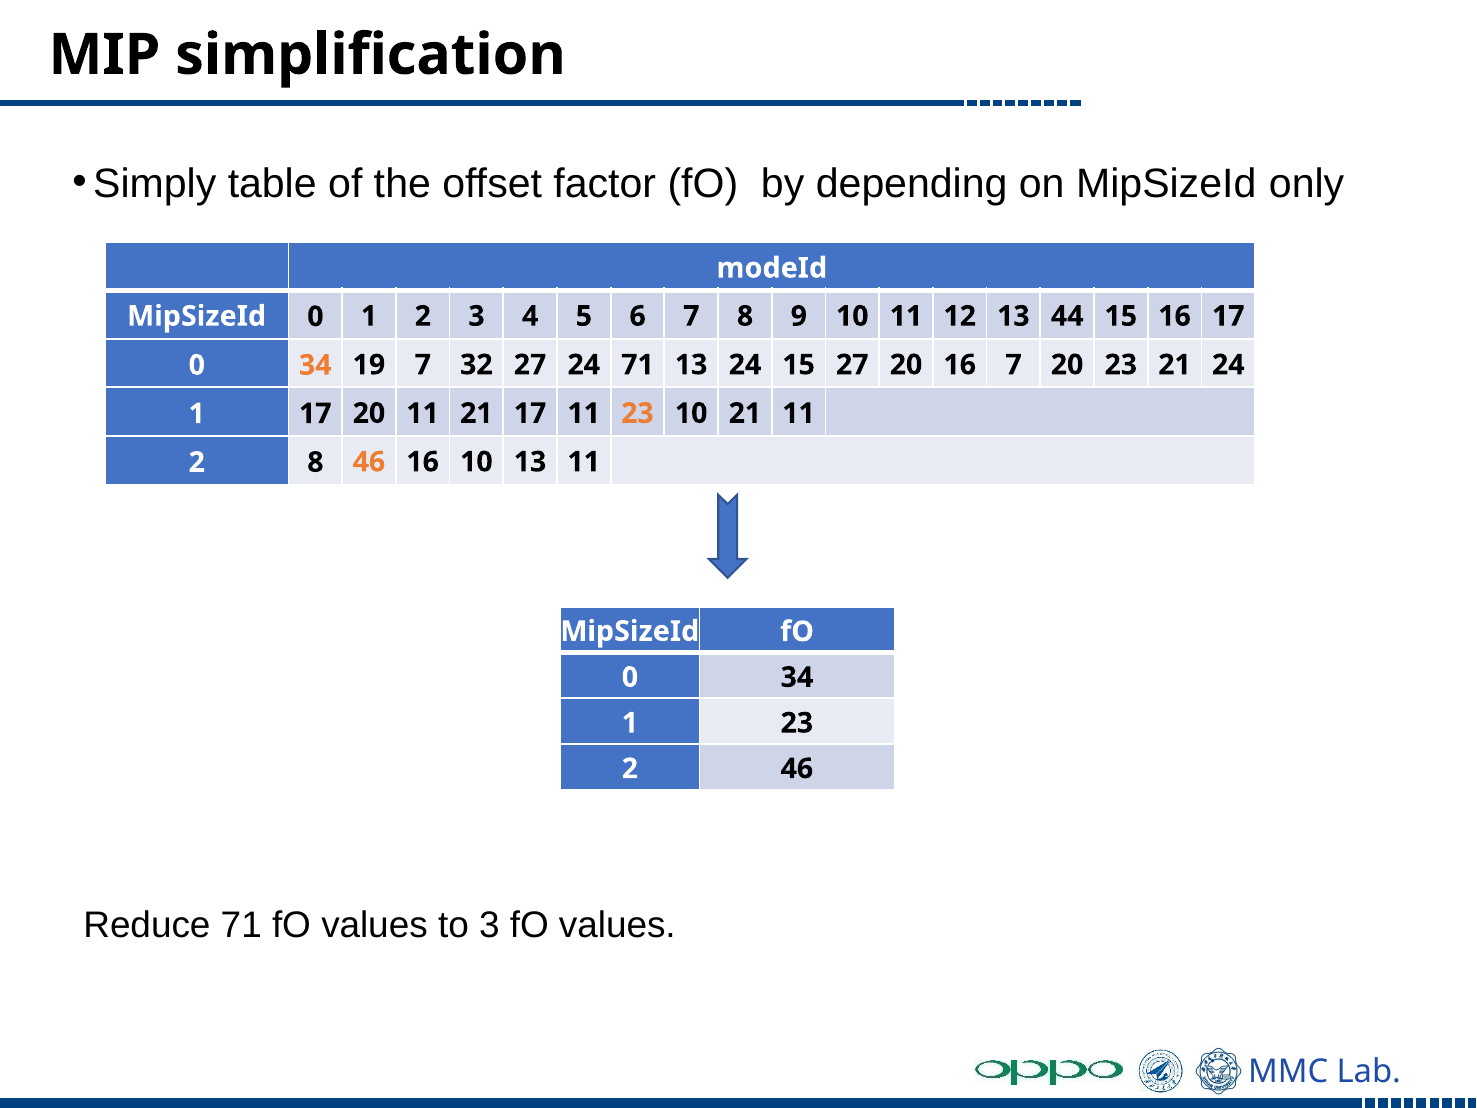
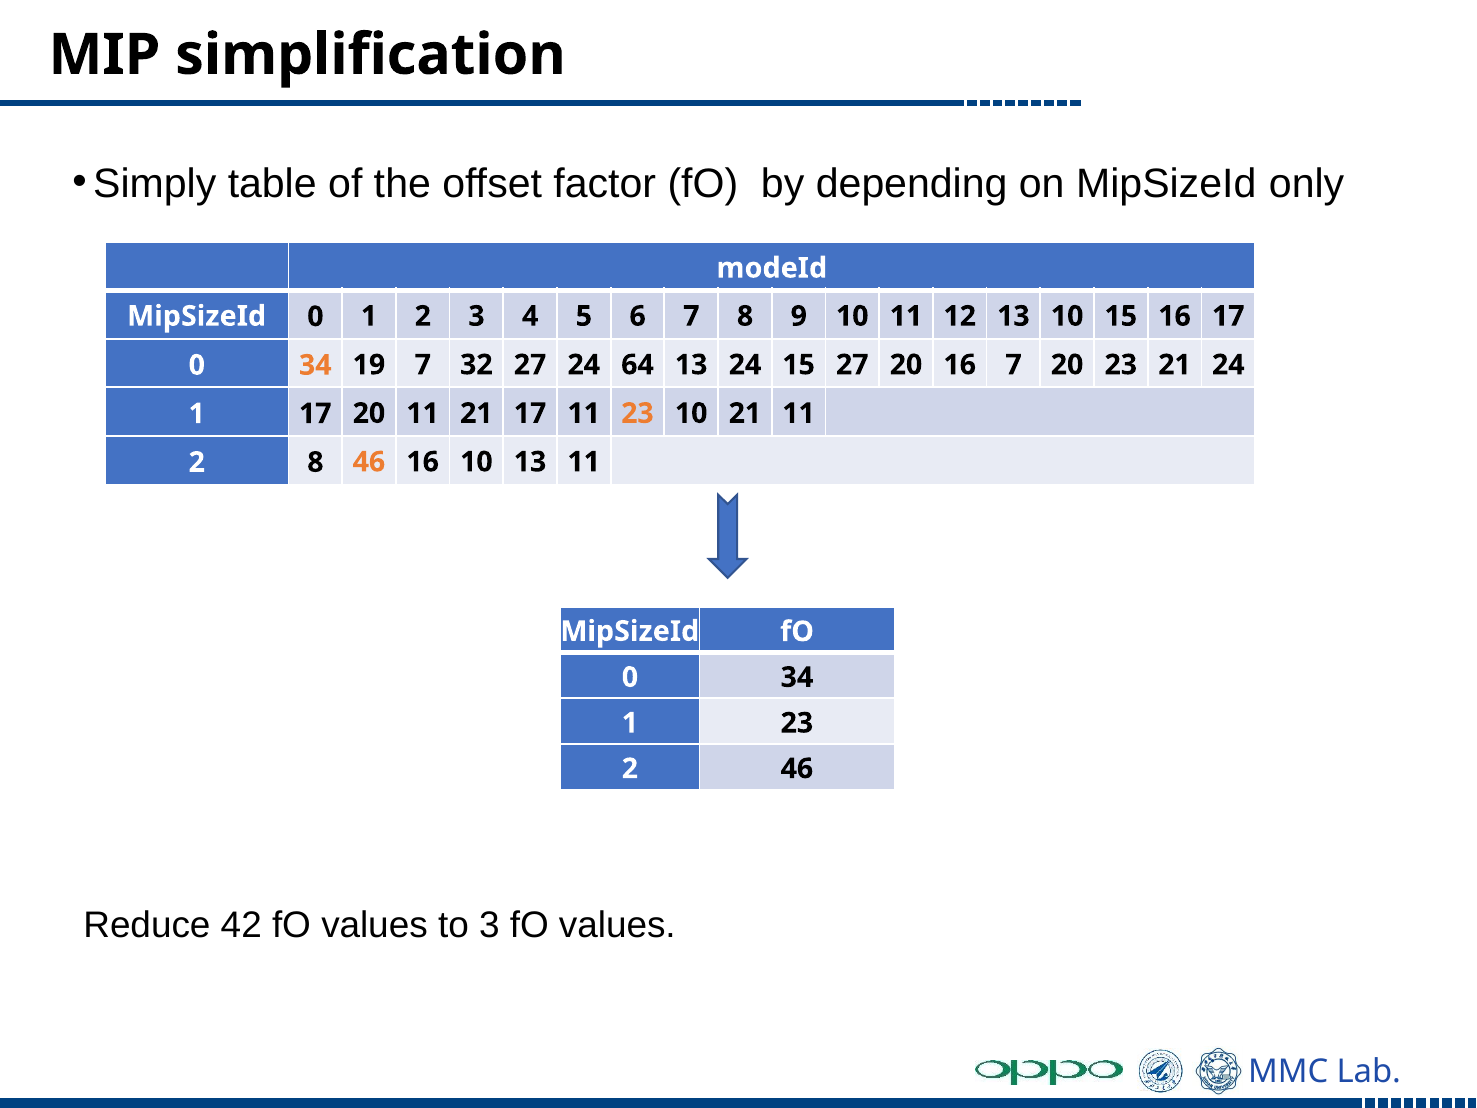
13 44: 44 -> 10
24 71: 71 -> 64
Reduce 71: 71 -> 42
